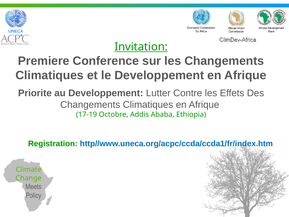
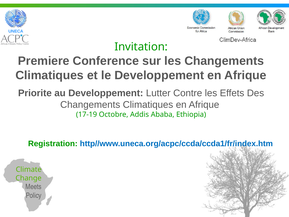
Invitation underline: present -> none
